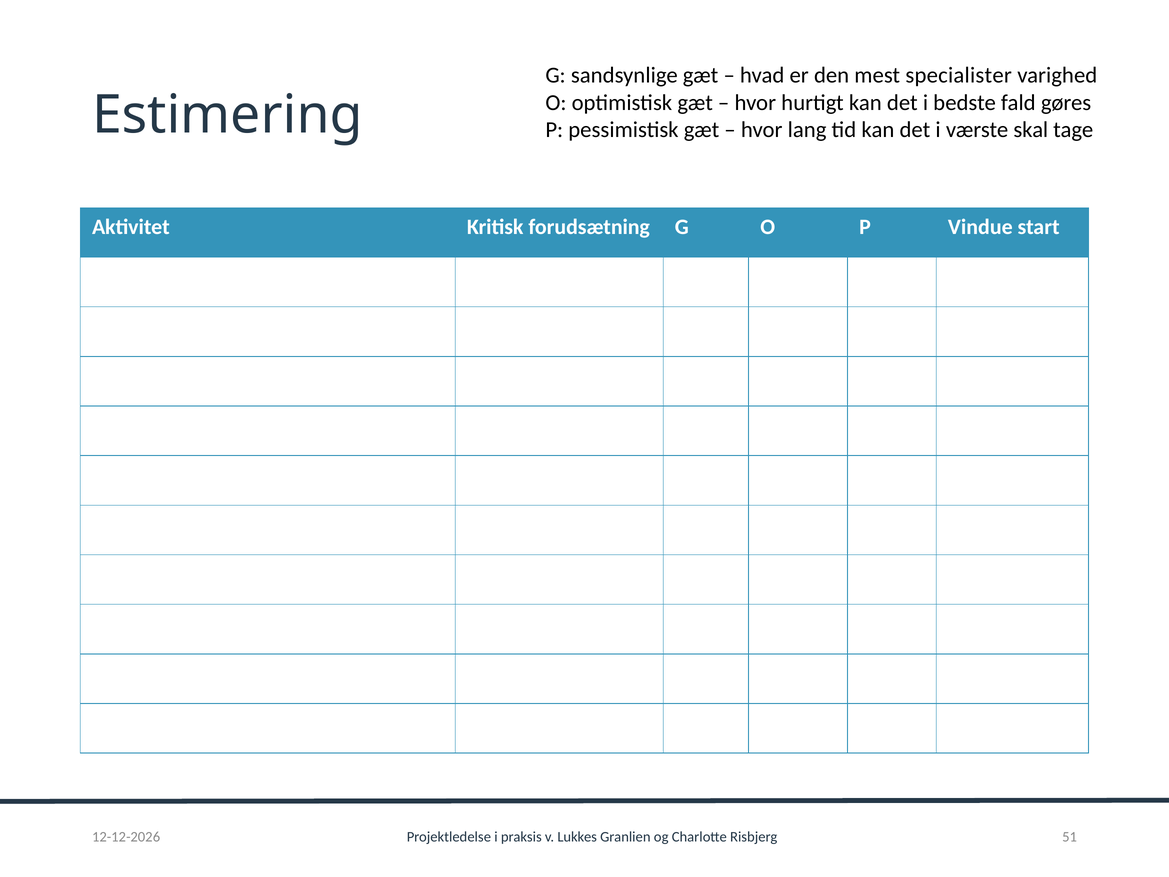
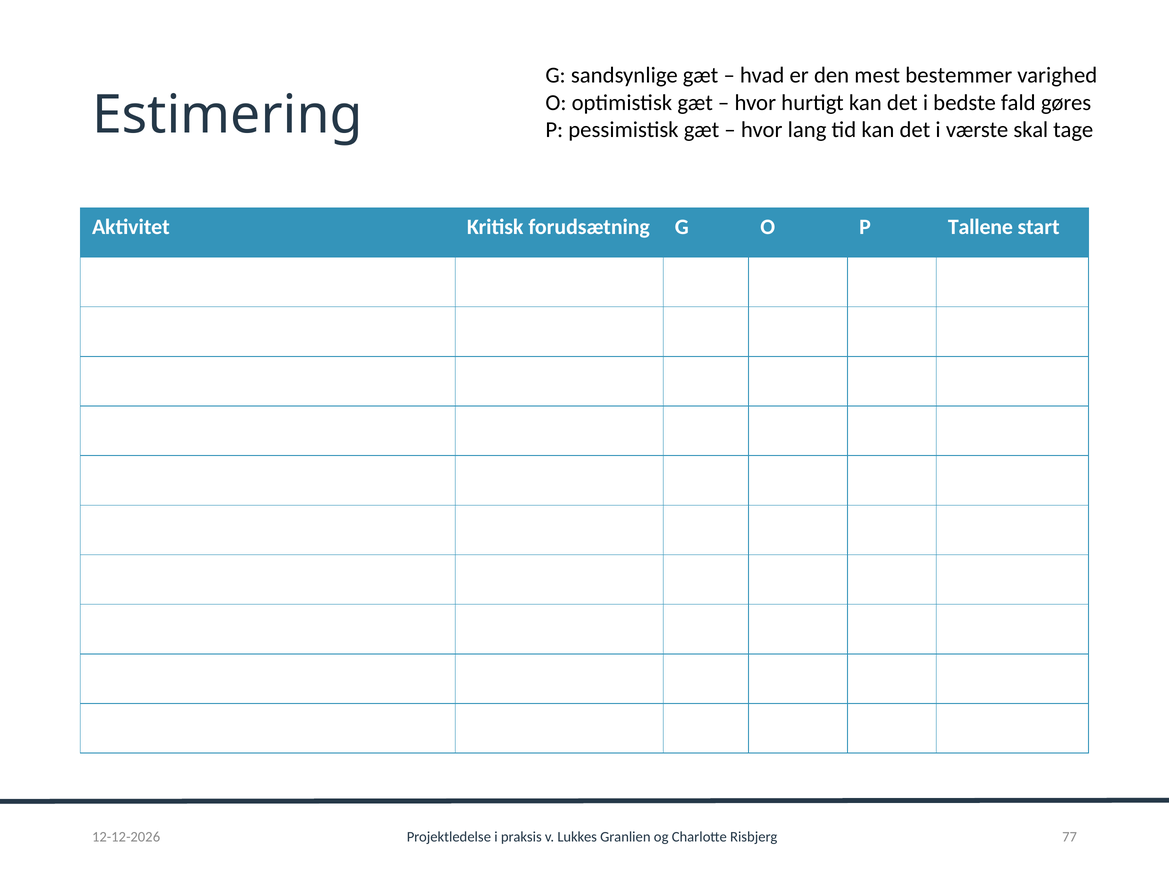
specialister: specialister -> bestemmer
Vindue: Vindue -> Tallene
51: 51 -> 77
